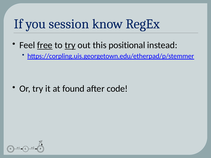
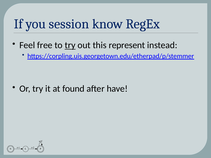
free underline: present -> none
positional: positional -> represent
code: code -> have
